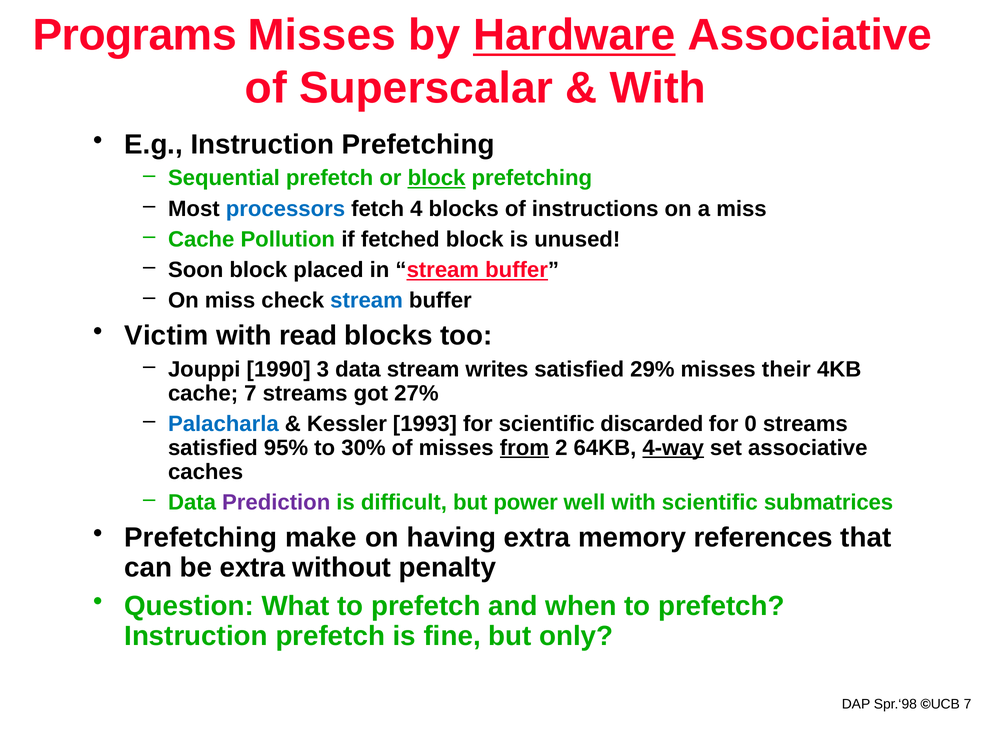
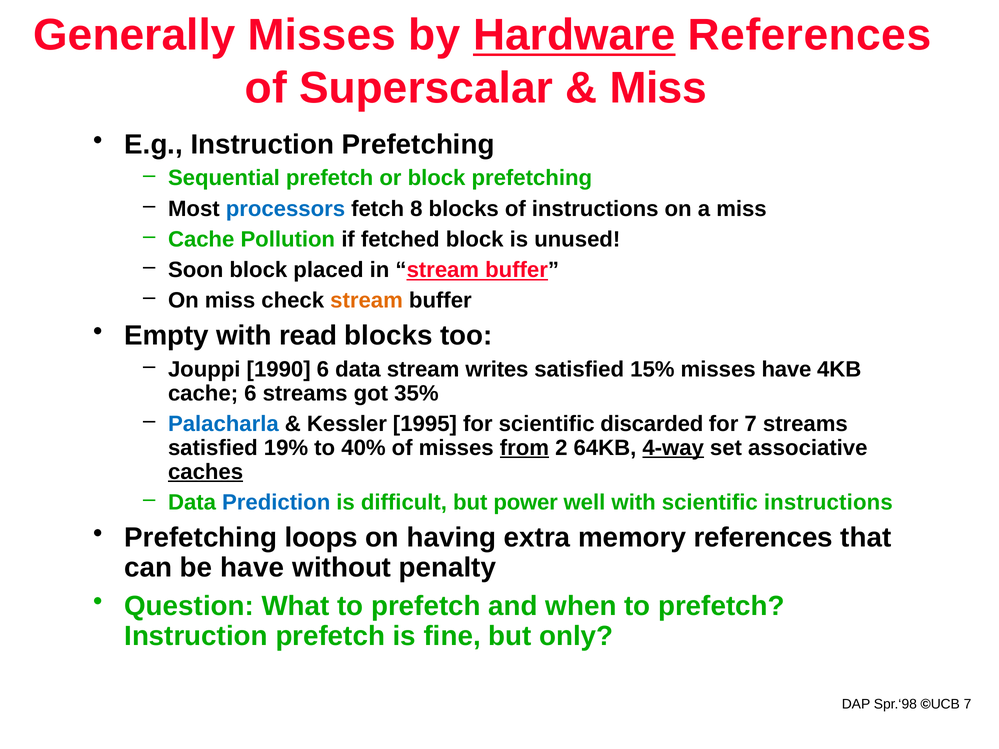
Programs: Programs -> Generally
Hardware Associative: Associative -> References
With at (658, 88): With -> Miss
block at (437, 178) underline: present -> none
4: 4 -> 8
stream at (367, 301) colour: blue -> orange
Victim: Victim -> Empty
1990 3: 3 -> 6
29%: 29% -> 15%
misses their: their -> have
cache 7: 7 -> 6
27%: 27% -> 35%
1993: 1993 -> 1995
for 0: 0 -> 7
95%: 95% -> 19%
30%: 30% -> 40%
caches underline: none -> present
Prediction colour: purple -> blue
scientific submatrices: submatrices -> instructions
make: make -> loops
be extra: extra -> have
